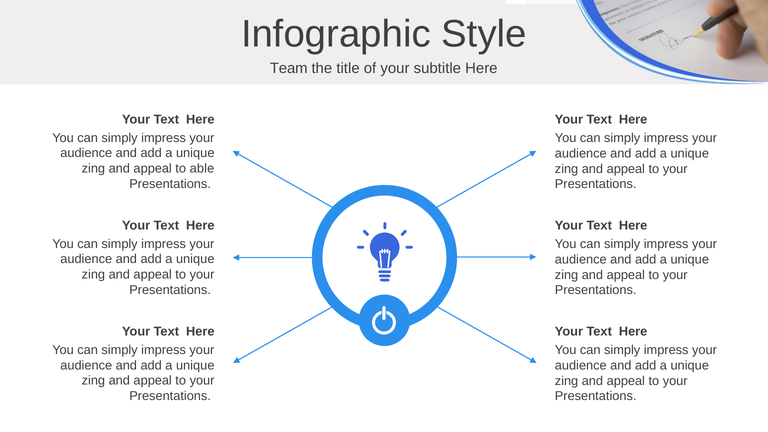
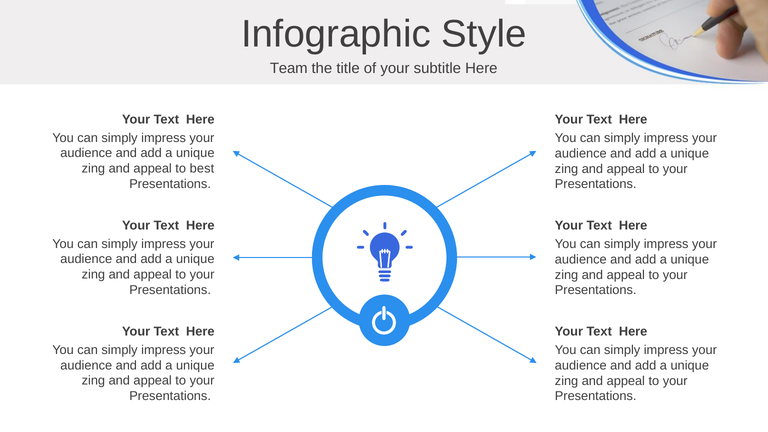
able: able -> best
